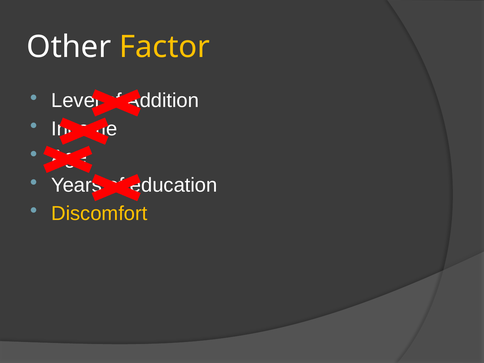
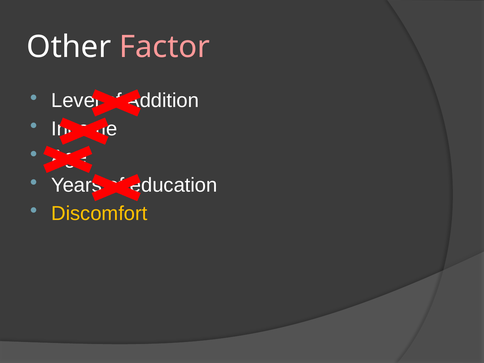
Factor colour: yellow -> pink
